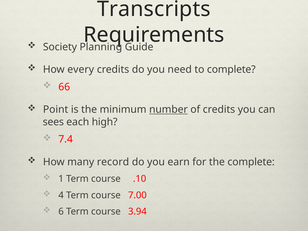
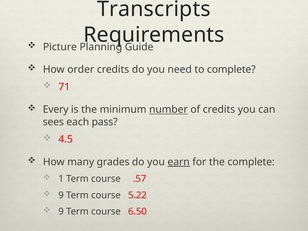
Society: Society -> Picture
every: every -> order
66: 66 -> 71
Point: Point -> Every
high: high -> pass
7.4: 7.4 -> 4.5
record: record -> grades
earn underline: none -> present
.10: .10 -> .57
4 at (61, 195): 4 -> 9
7.00: 7.00 -> 5.22
6 at (61, 212): 6 -> 9
3.94: 3.94 -> 6.50
